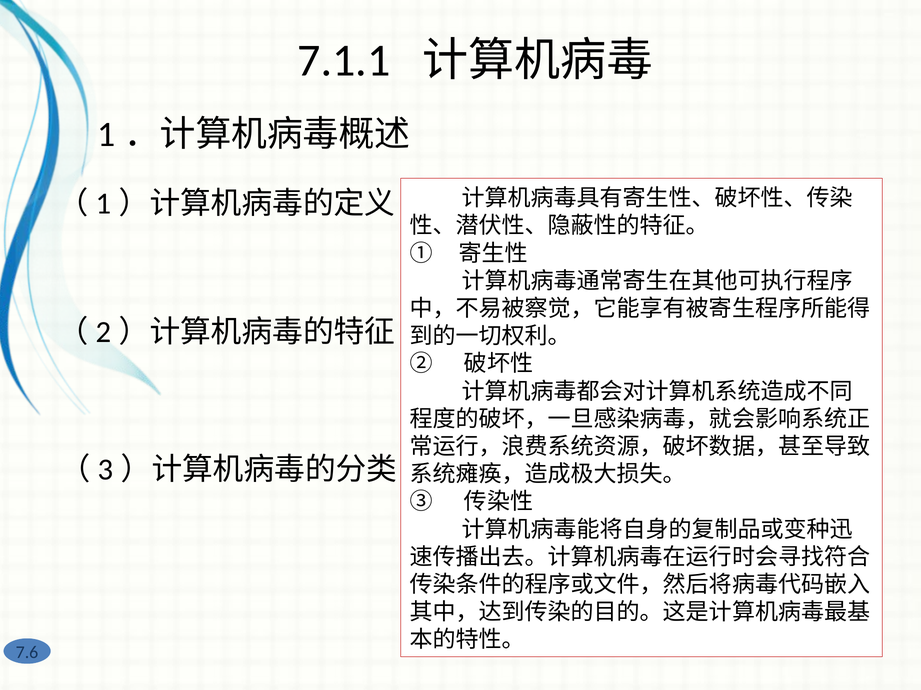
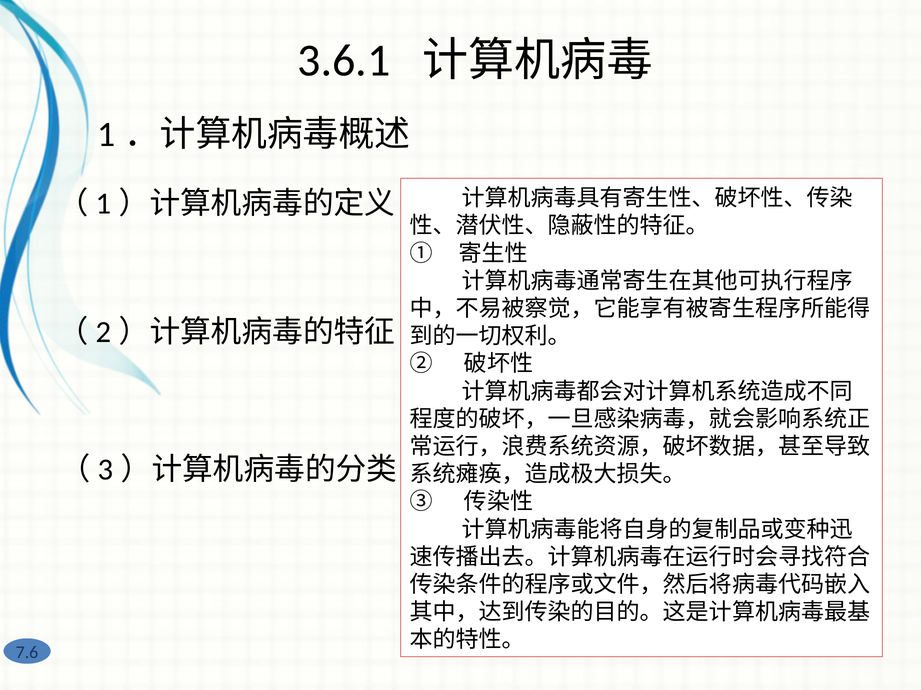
7.1.1: 7.1.1 -> 3.6.1
